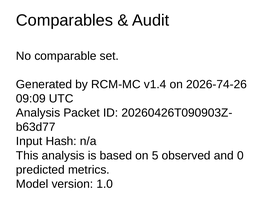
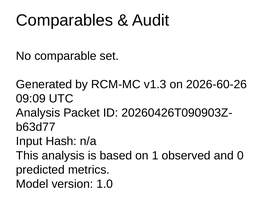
v1.4: v1.4 -> v1.3
2026-74-26: 2026-74-26 -> 2026-60-26
5: 5 -> 1
